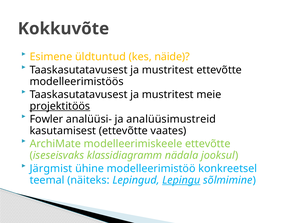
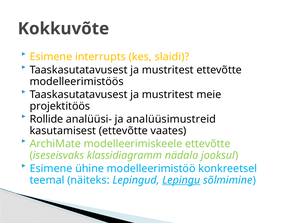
üldtuntud: üldtuntud -> interrupts
näide: näide -> slaidi
projektitöös underline: present -> none
Fowler: Fowler -> Rollide
Järgmist at (51, 168): Järgmist -> Esimene
